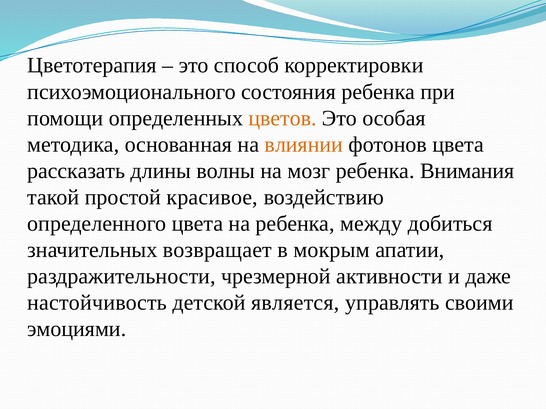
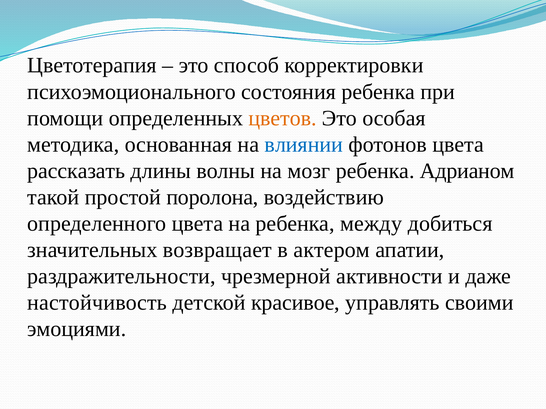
влиянии colour: orange -> blue
Внимания: Внимания -> Адрианом
красивое: красивое -> поролона
мокрым: мокрым -> актером
является: является -> красивое
